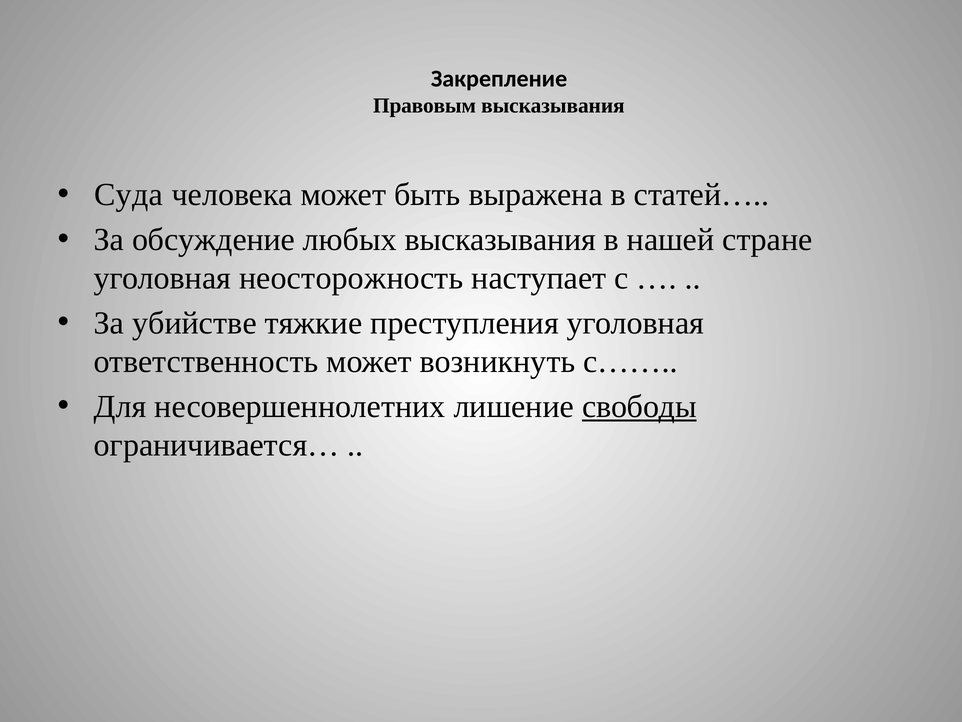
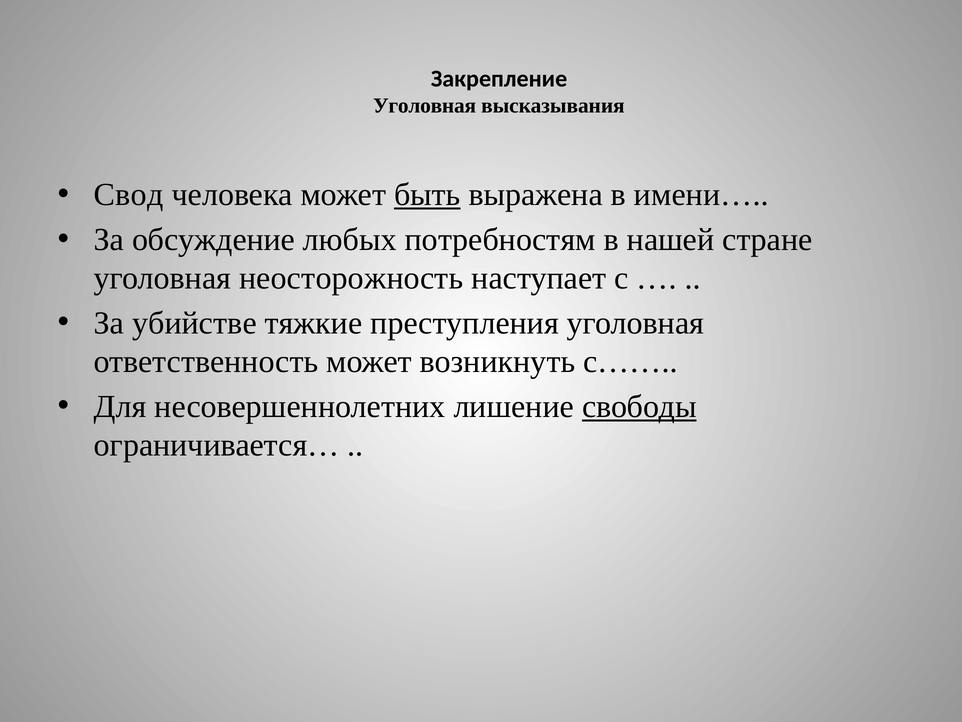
Правовым at (425, 106): Правовым -> Уголовная
Суда: Суда -> Свод
быть underline: none -> present
статей…: статей… -> имени…
любых высказывания: высказывания -> потребностям
